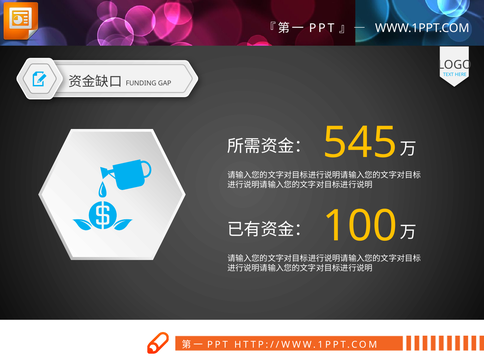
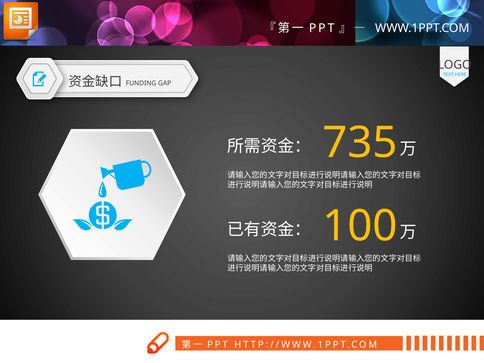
545: 545 -> 735
